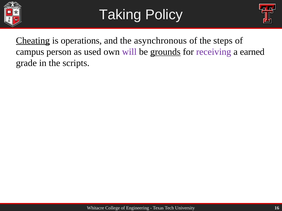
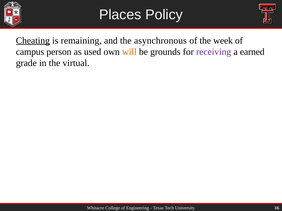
Taking: Taking -> Places
operations: operations -> remaining
steps: steps -> week
will colour: purple -> orange
grounds underline: present -> none
scripts: scripts -> virtual
